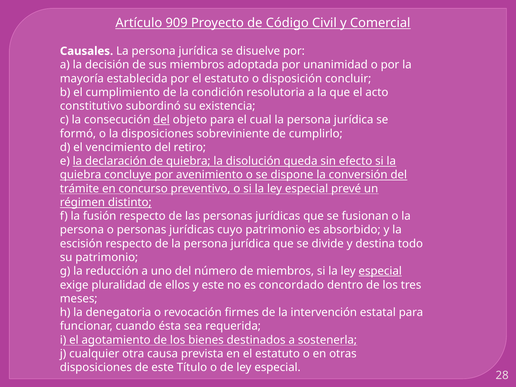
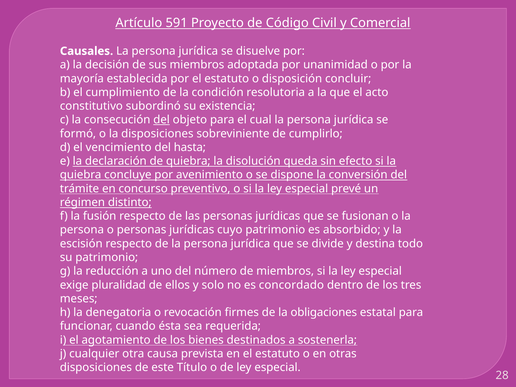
909: 909 -> 591
retiro: retiro -> hasta
especial at (380, 271) underline: present -> none
y este: este -> solo
intervención: intervención -> obligaciones
